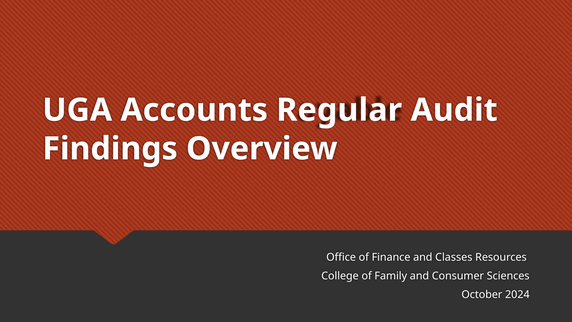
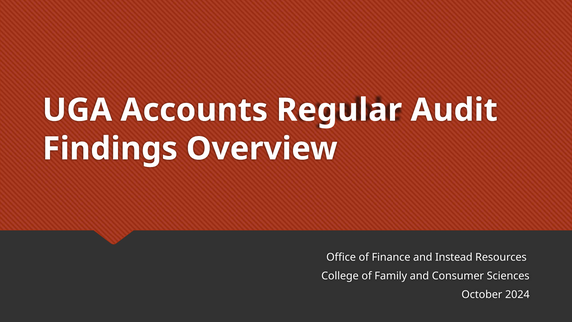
Classes: Classes -> Instead
